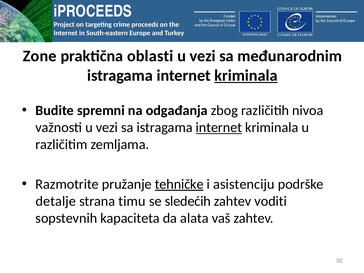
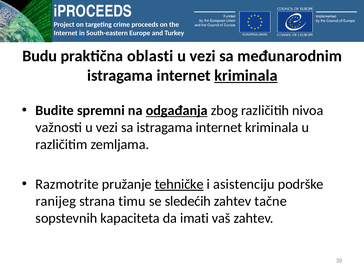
Zone: Zone -> Budu
odgađanja underline: none -> present
internet at (219, 128) underline: present -> none
detalje: detalje -> ranijeg
voditi: voditi -> tačne
alata: alata -> imati
